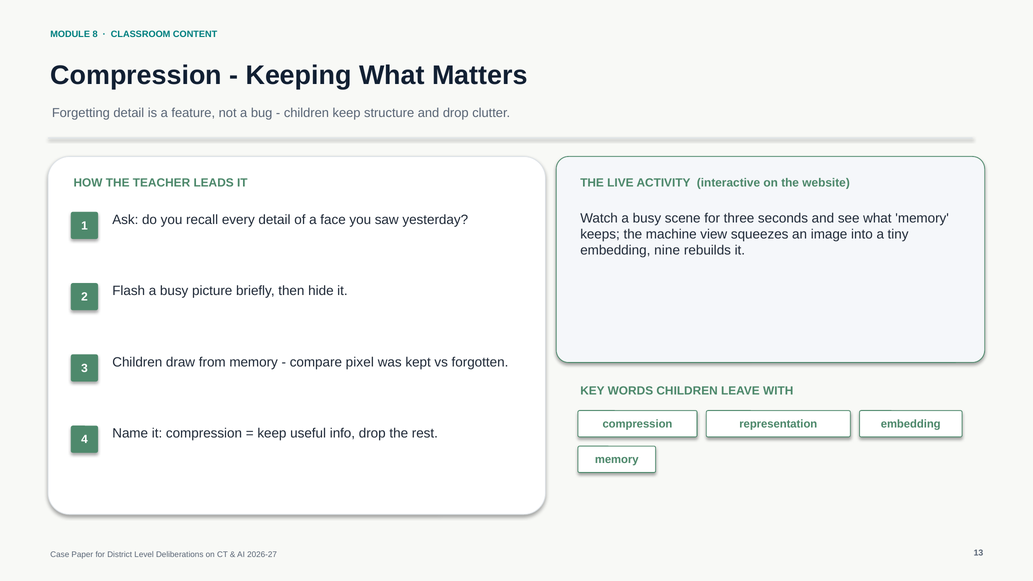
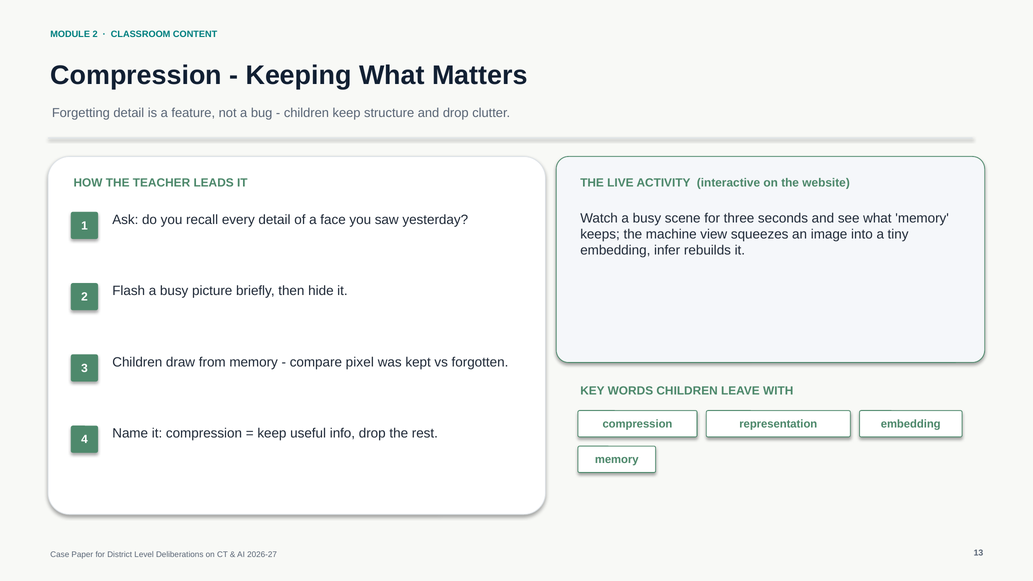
MODULE 8: 8 -> 2
nine: nine -> infer
